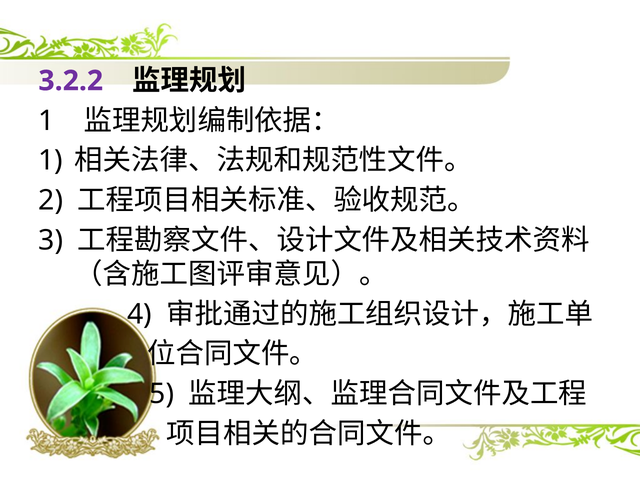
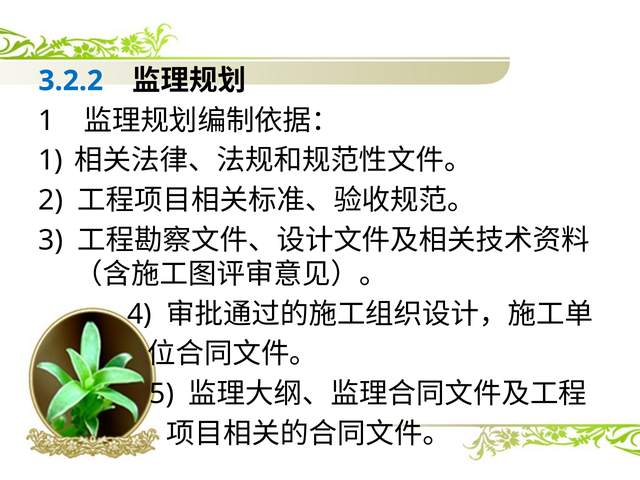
3.2.2 colour: purple -> blue
